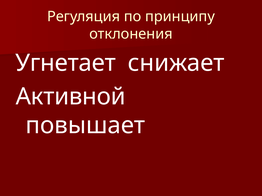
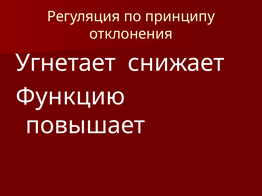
Активной: Активной -> Функцию
